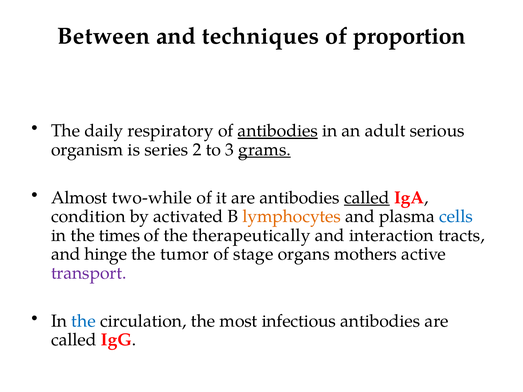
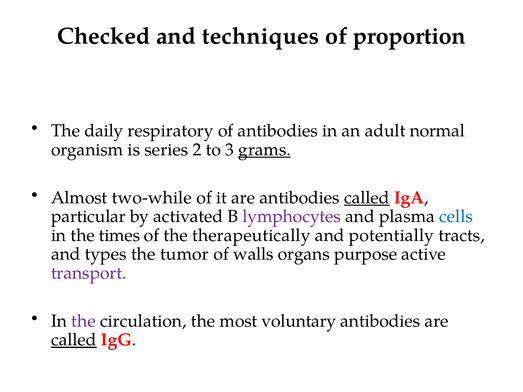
Between: Between -> Checked
antibodies at (278, 131) underline: present -> none
serious: serious -> normal
condition: condition -> particular
lymphocytes colour: orange -> purple
interaction: interaction -> potentially
hinge: hinge -> types
stage: stage -> walls
mothers: mothers -> purpose
the at (83, 321) colour: blue -> purple
infectious: infectious -> voluntary
called at (74, 340) underline: none -> present
